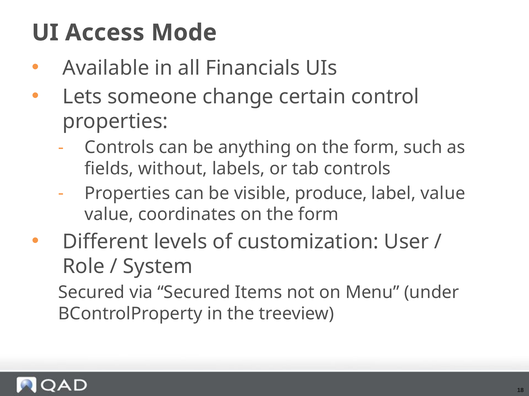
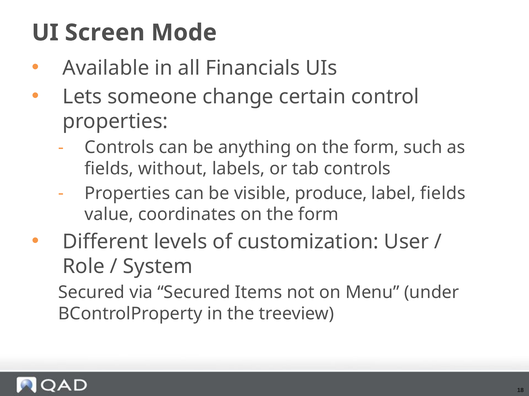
Access: Access -> Screen
label value: value -> fields
